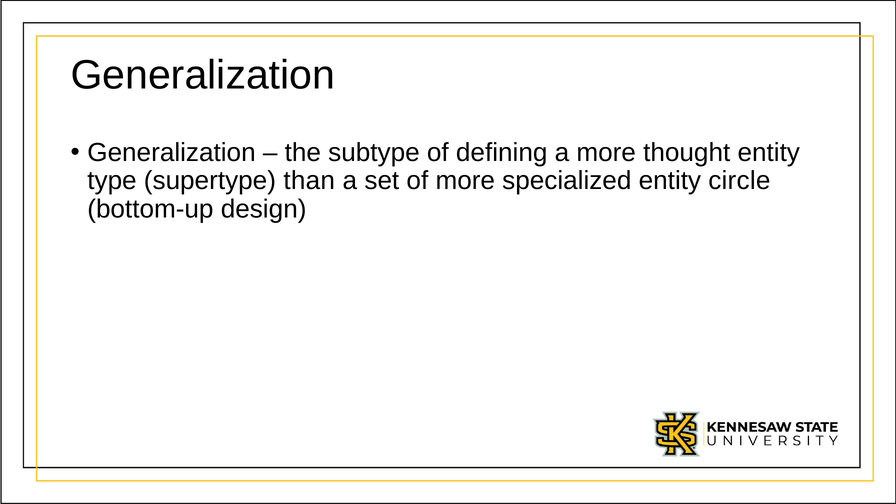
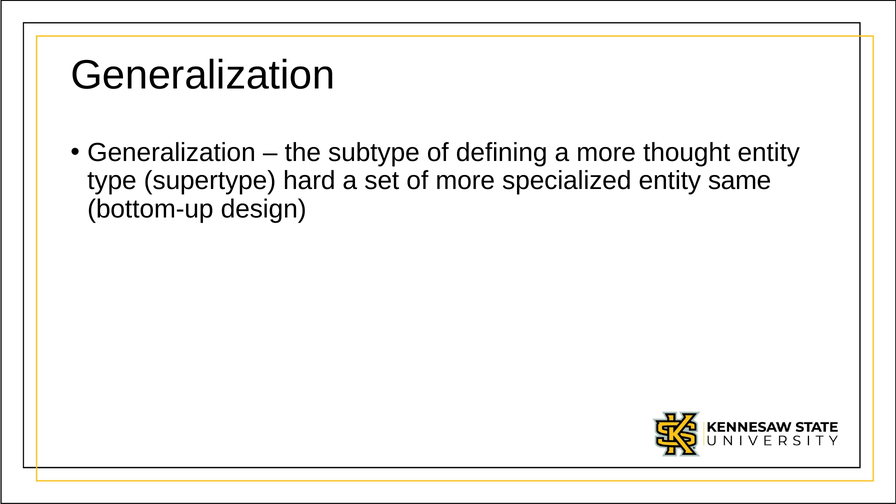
than: than -> hard
circle: circle -> same
